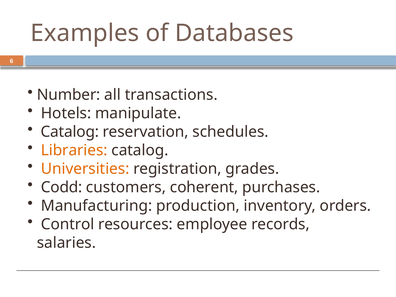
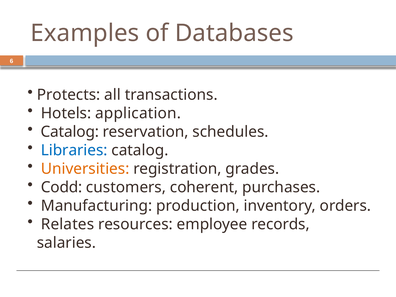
Number: Number -> Protects
manipulate: manipulate -> application
Libraries colour: orange -> blue
Control: Control -> Relates
